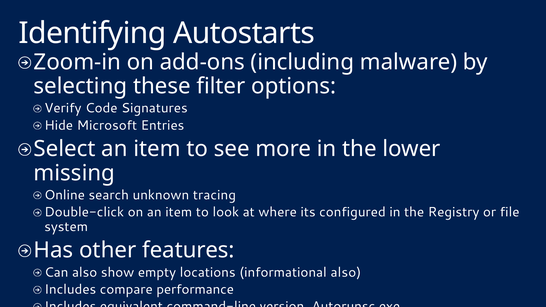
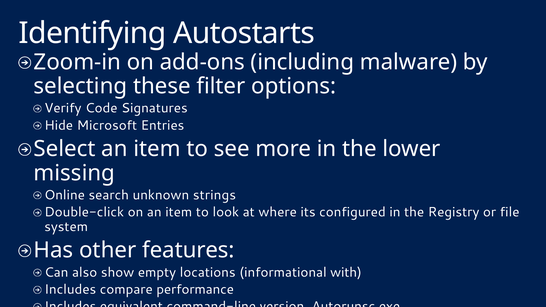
tracing: tracing -> strings
informational also: also -> with
